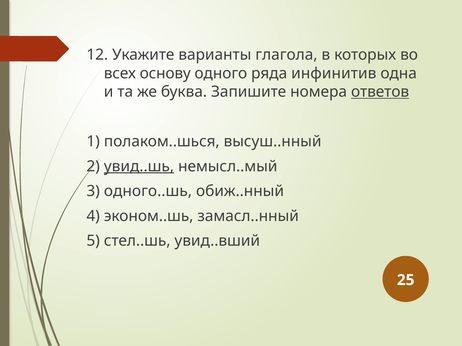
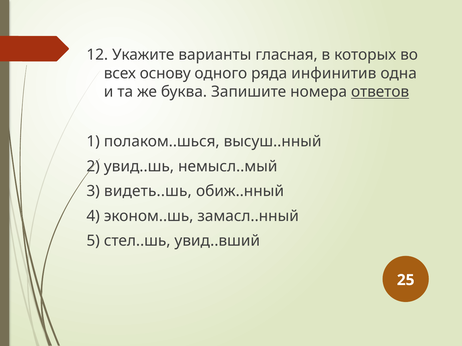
глагола: глагола -> гласная
увид..шь underline: present -> none
одного..шь: одного..шь -> видеть..шь
